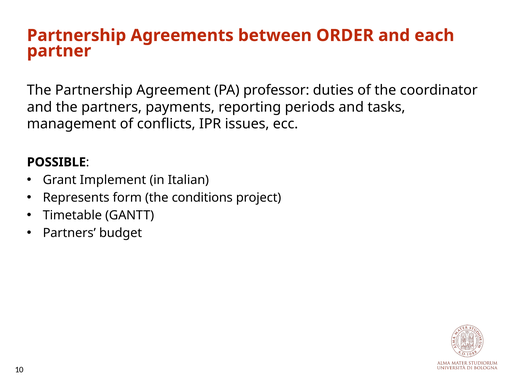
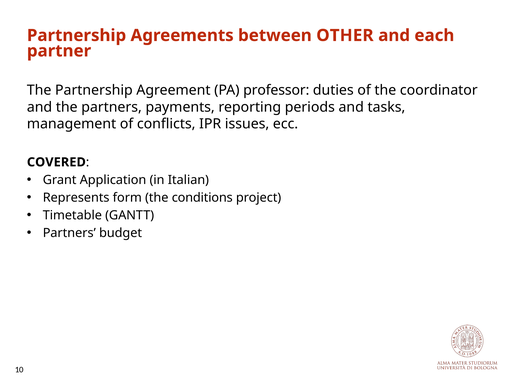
ORDER: ORDER -> OTHER
POSSIBLE: POSSIBLE -> COVERED
Implement: Implement -> Application
